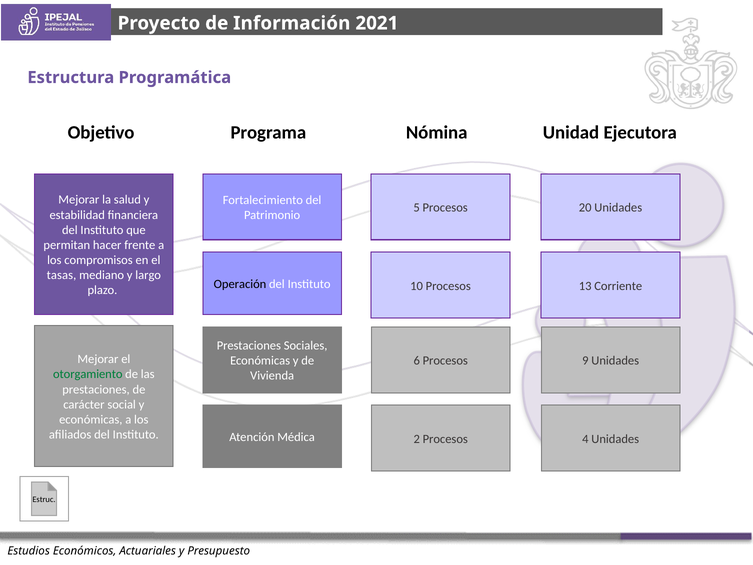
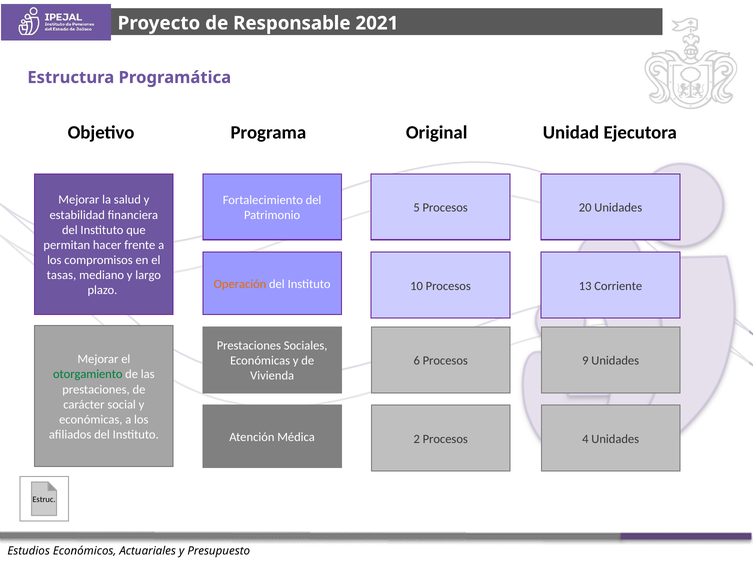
Información: Información -> Responsable
Nómina: Nómina -> Original
Operación colour: black -> orange
